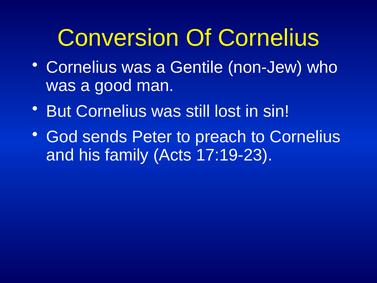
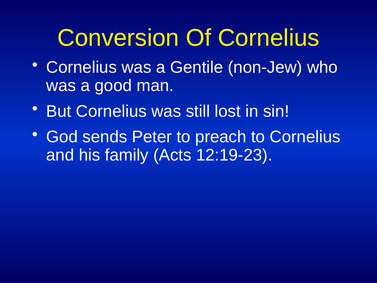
17:19-23: 17:19-23 -> 12:19-23
